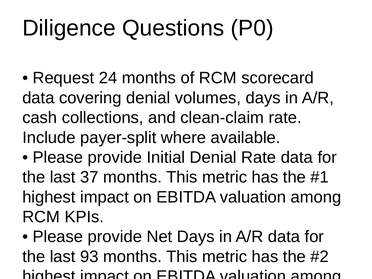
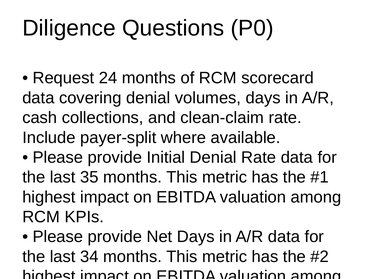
37: 37 -> 35
93: 93 -> 34
